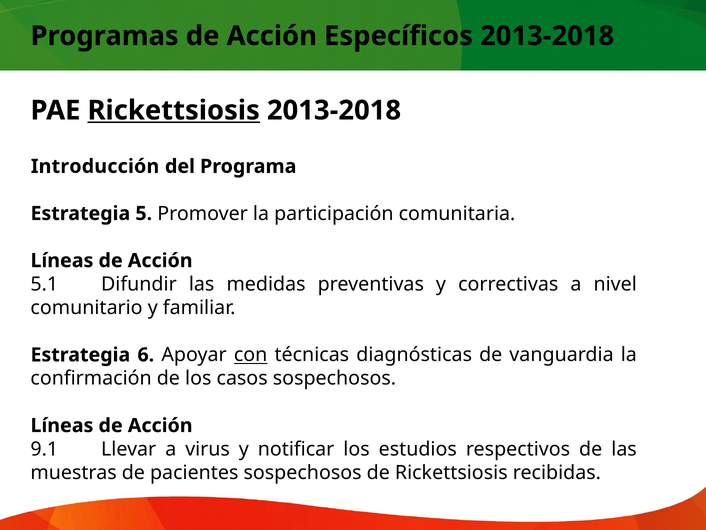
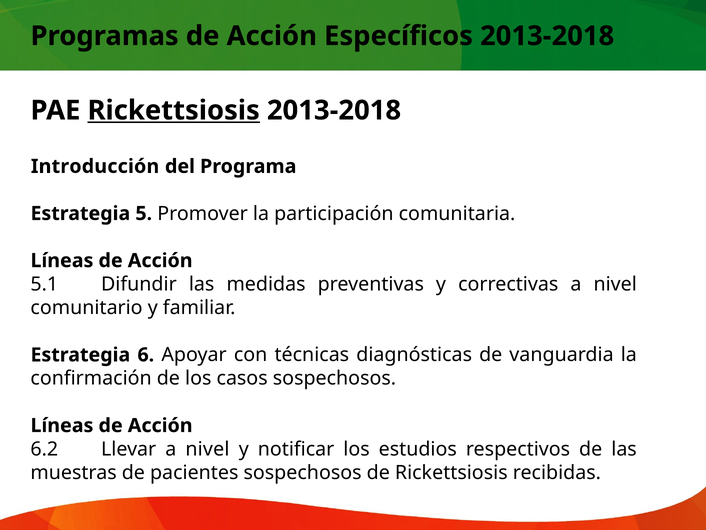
con underline: present -> none
9.1: 9.1 -> 6.2
Llevar a virus: virus -> nivel
